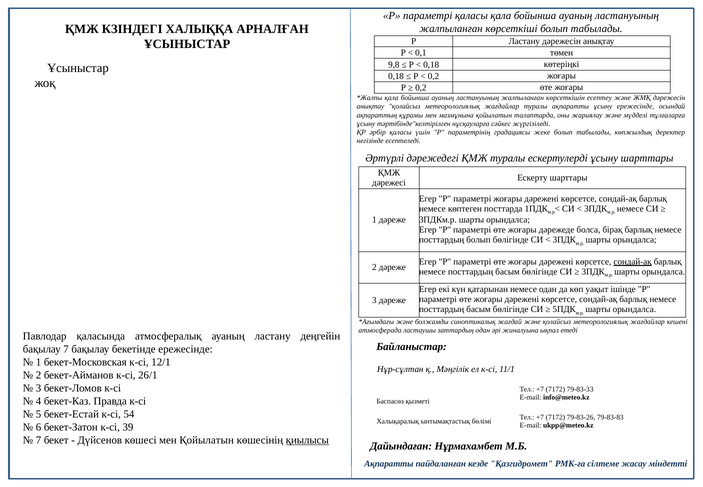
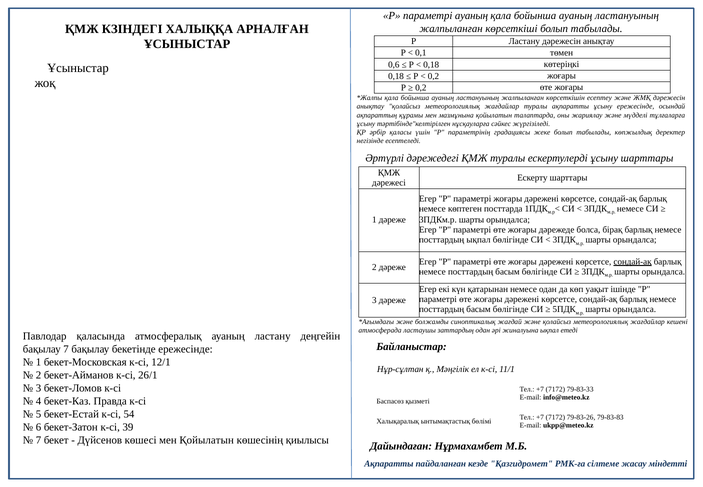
параметрі қаласы: қаласы -> ауаның
9,8: 9,8 -> 0,6
посттардың болып: болып -> ықпал
қиылысы underline: present -> none
